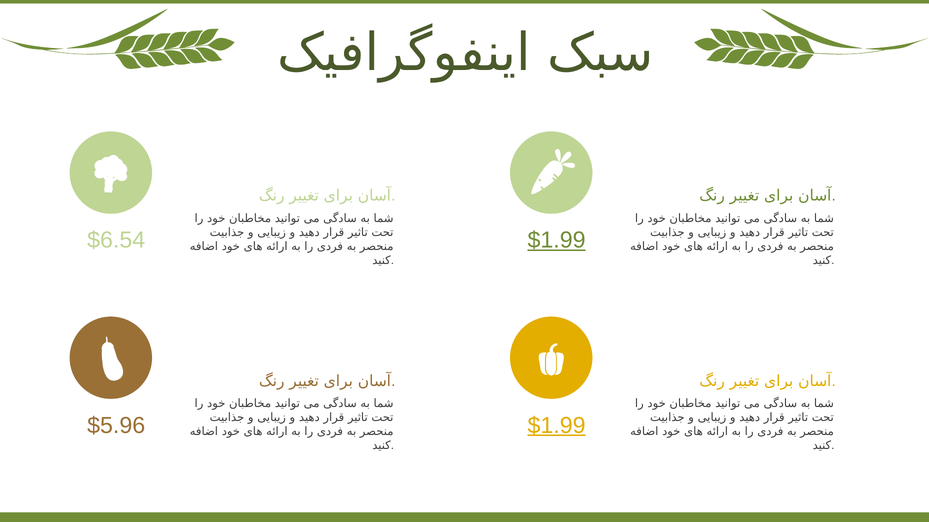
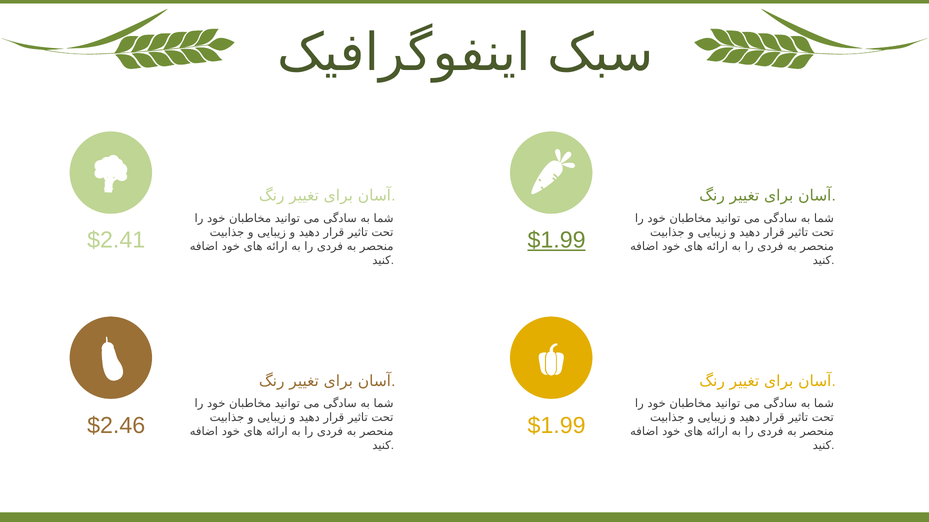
$6.54: $6.54 -> $2.41
$5.96: $5.96 -> $2.46
$1.99 at (557, 426) underline: present -> none
